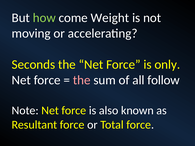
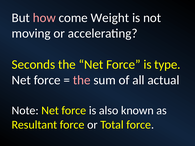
how colour: light green -> pink
only: only -> type
follow: follow -> actual
